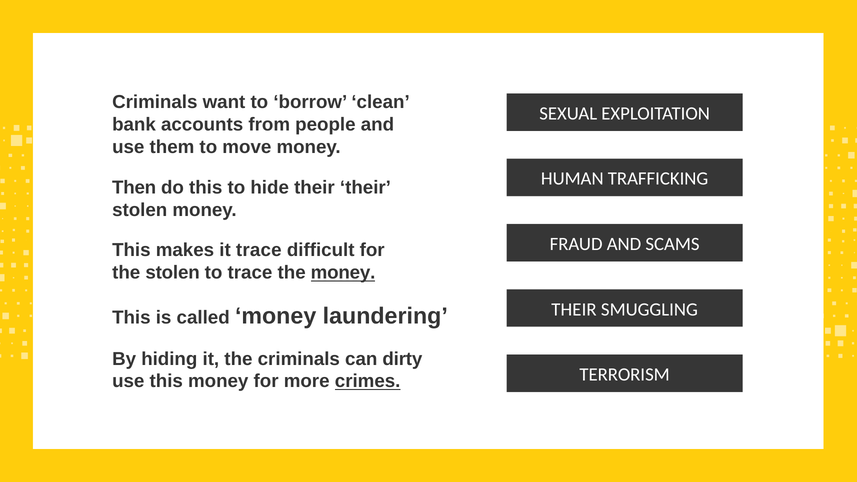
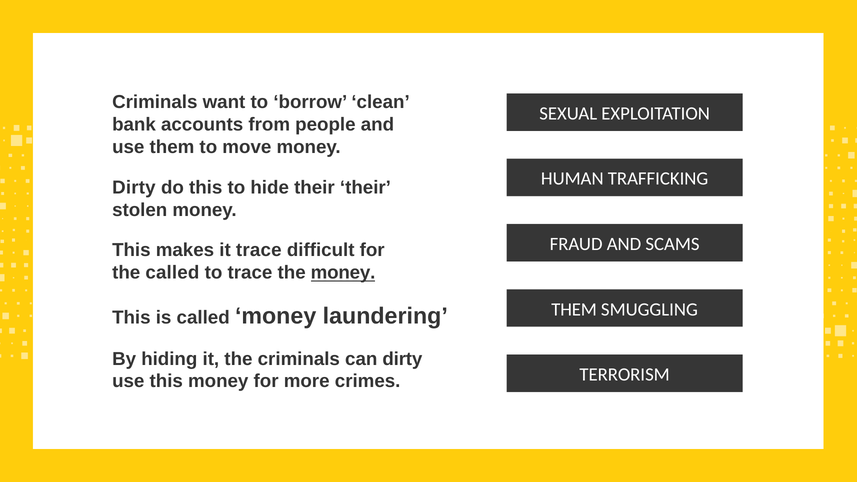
Then at (134, 187): Then -> Dirty
the stolen: stolen -> called
THEIR at (574, 309): THEIR -> THEM
crimes underline: present -> none
